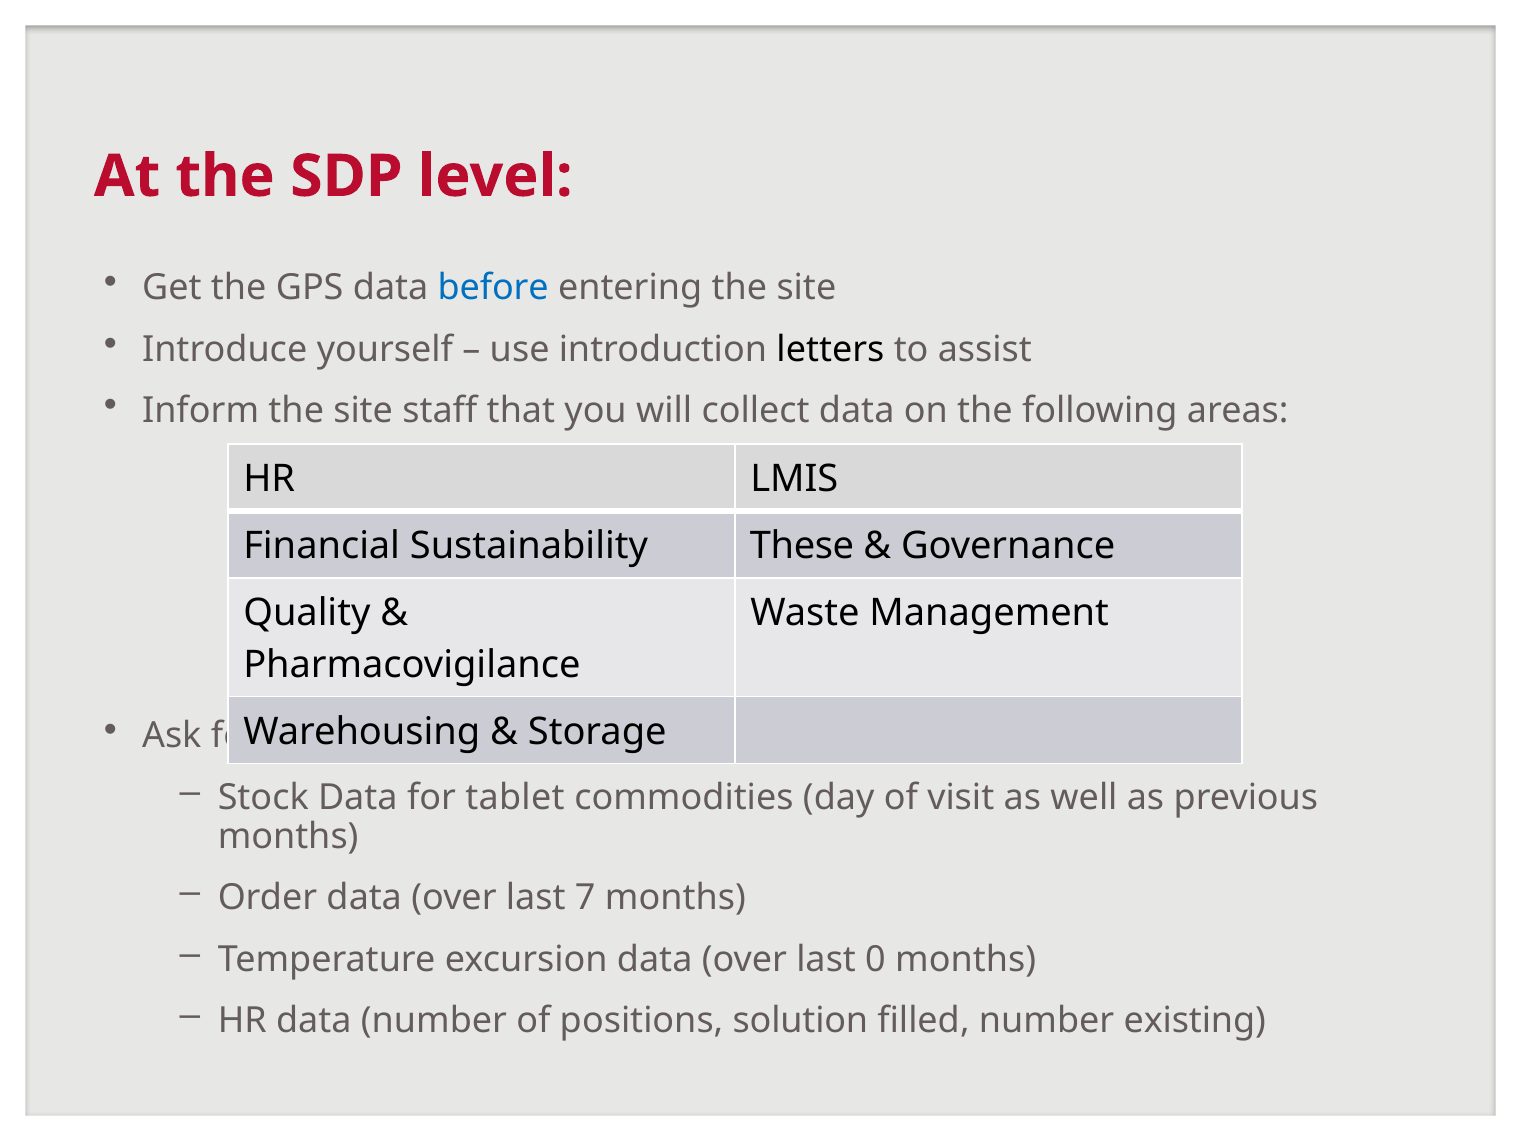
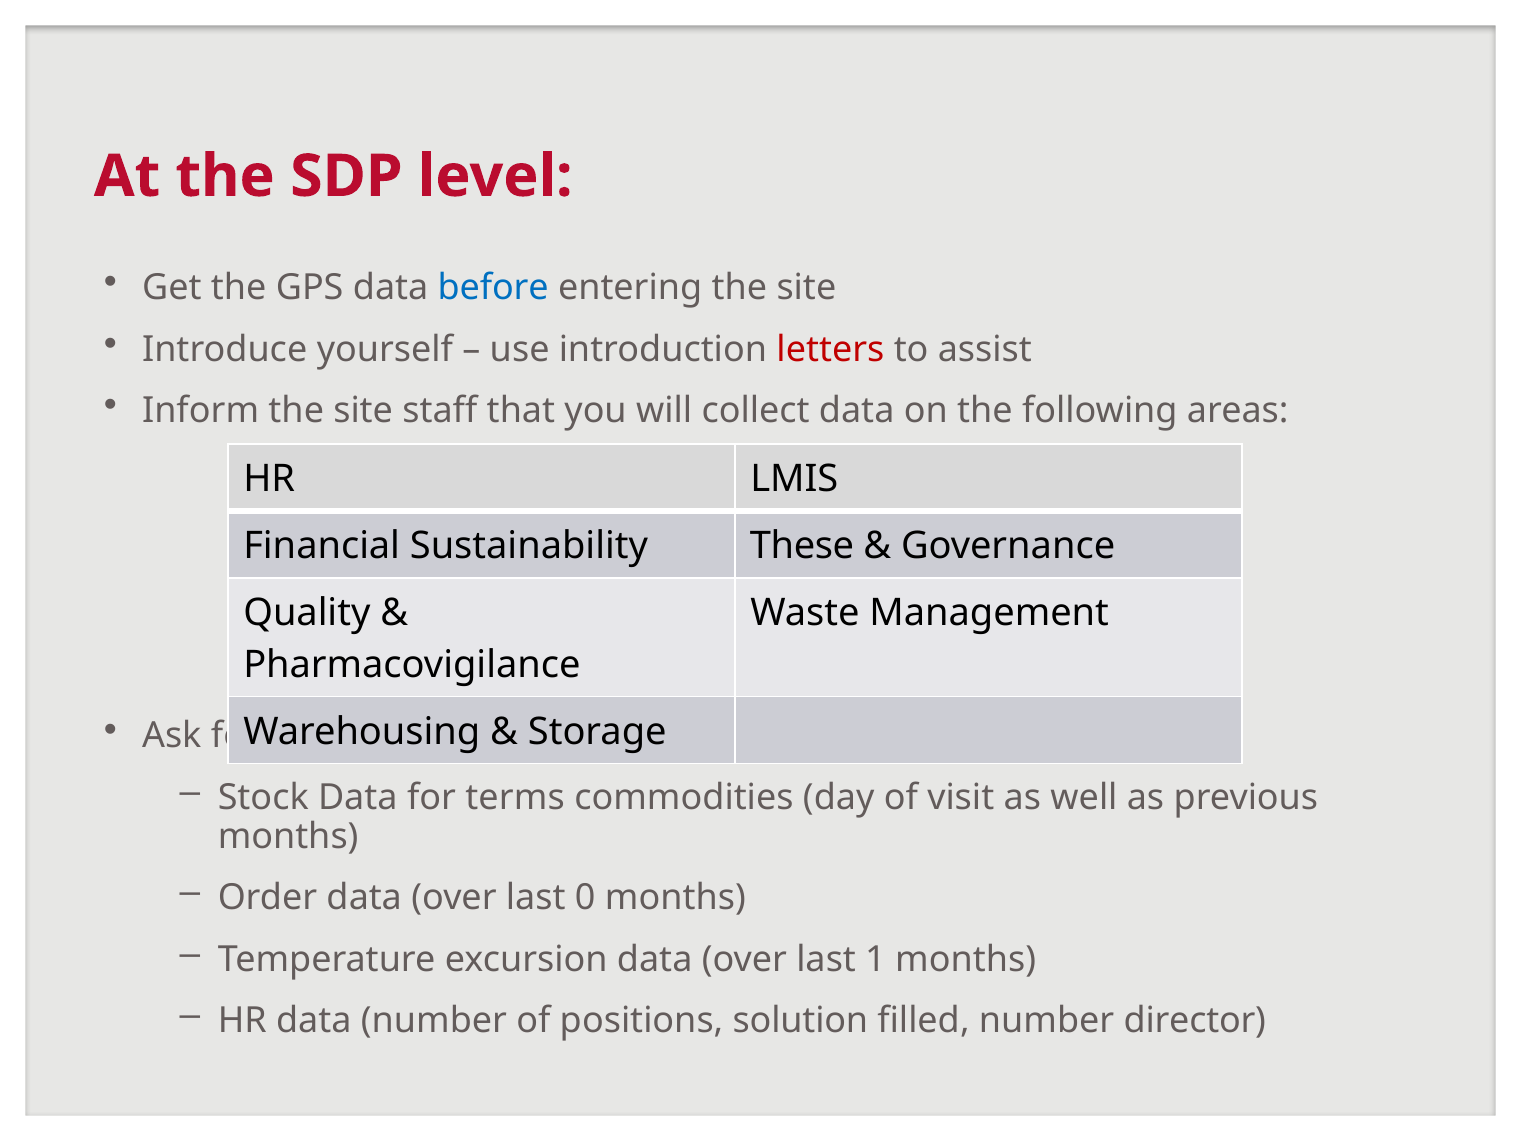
letters colour: black -> red
tablet: tablet -> terms
7: 7 -> 0
0: 0 -> 1
existing: existing -> director
